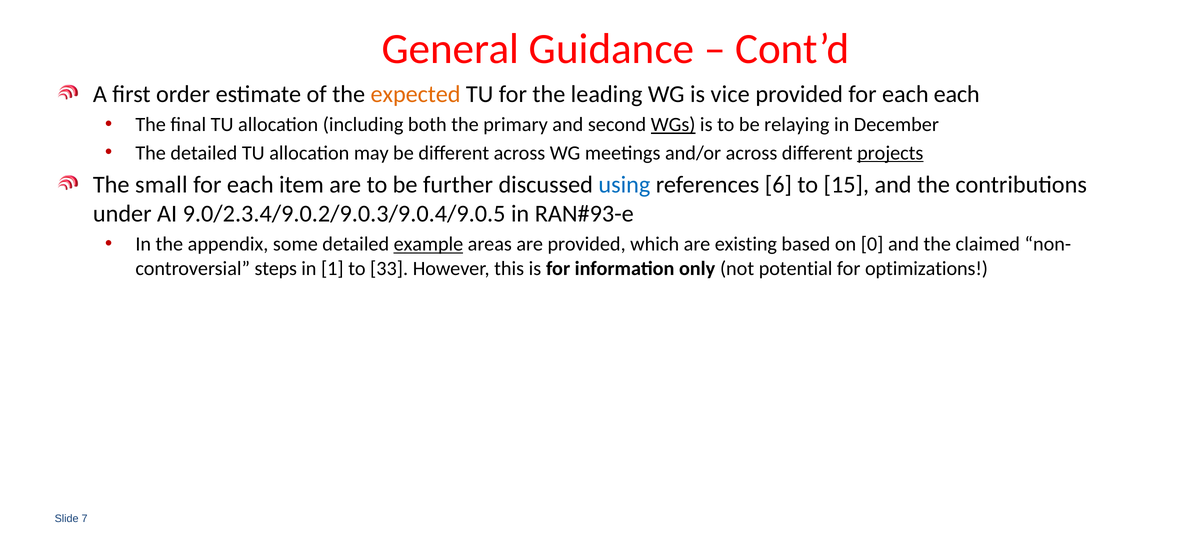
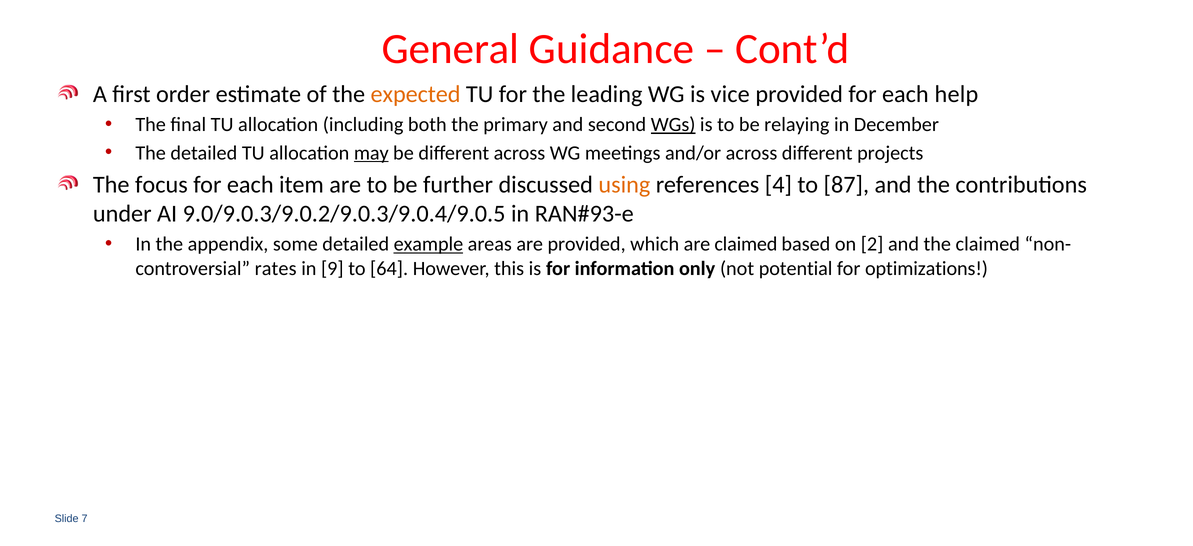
each each: each -> help
may underline: none -> present
projects underline: present -> none
small: small -> focus
using colour: blue -> orange
6: 6 -> 4
15: 15 -> 87
9.0/2.3.4/9.0.2/9.0.3/9.0.4/9.0.5: 9.0/2.3.4/9.0.2/9.0.3/9.0.4/9.0.5 -> 9.0/9.0.3/9.0.2/9.0.3/9.0.4/9.0.5
are existing: existing -> claimed
0: 0 -> 2
steps: steps -> rates
1: 1 -> 9
33: 33 -> 64
